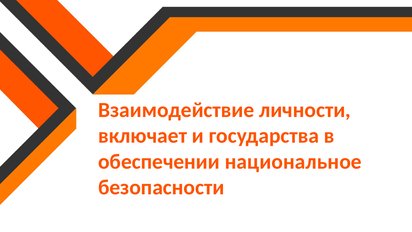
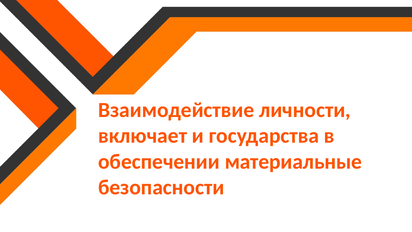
национальное: национальное -> материальные
